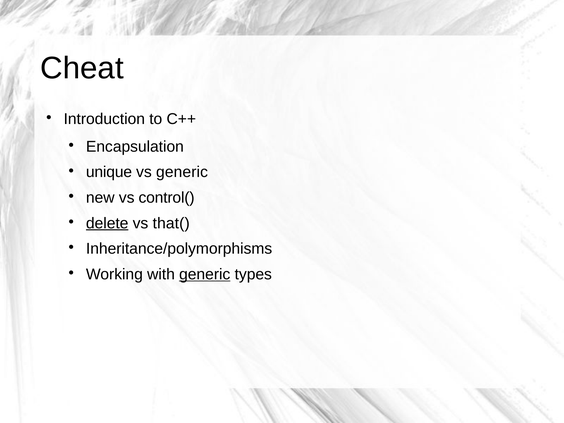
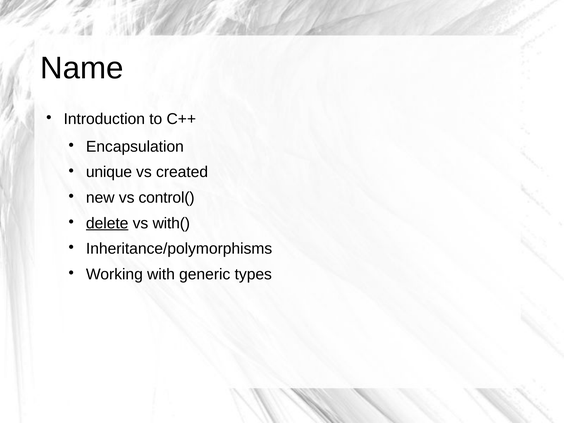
Cheat: Cheat -> Name
vs generic: generic -> created
that(: that( -> with(
generic at (205, 274) underline: present -> none
